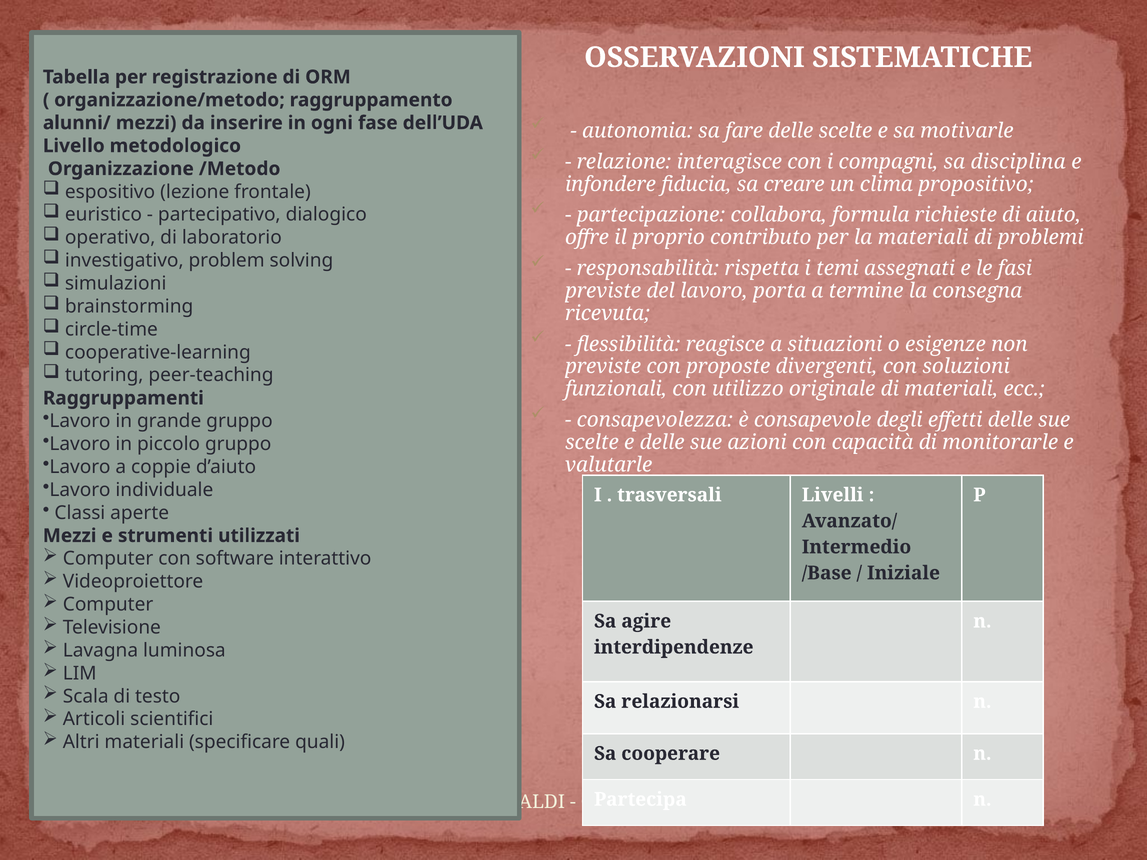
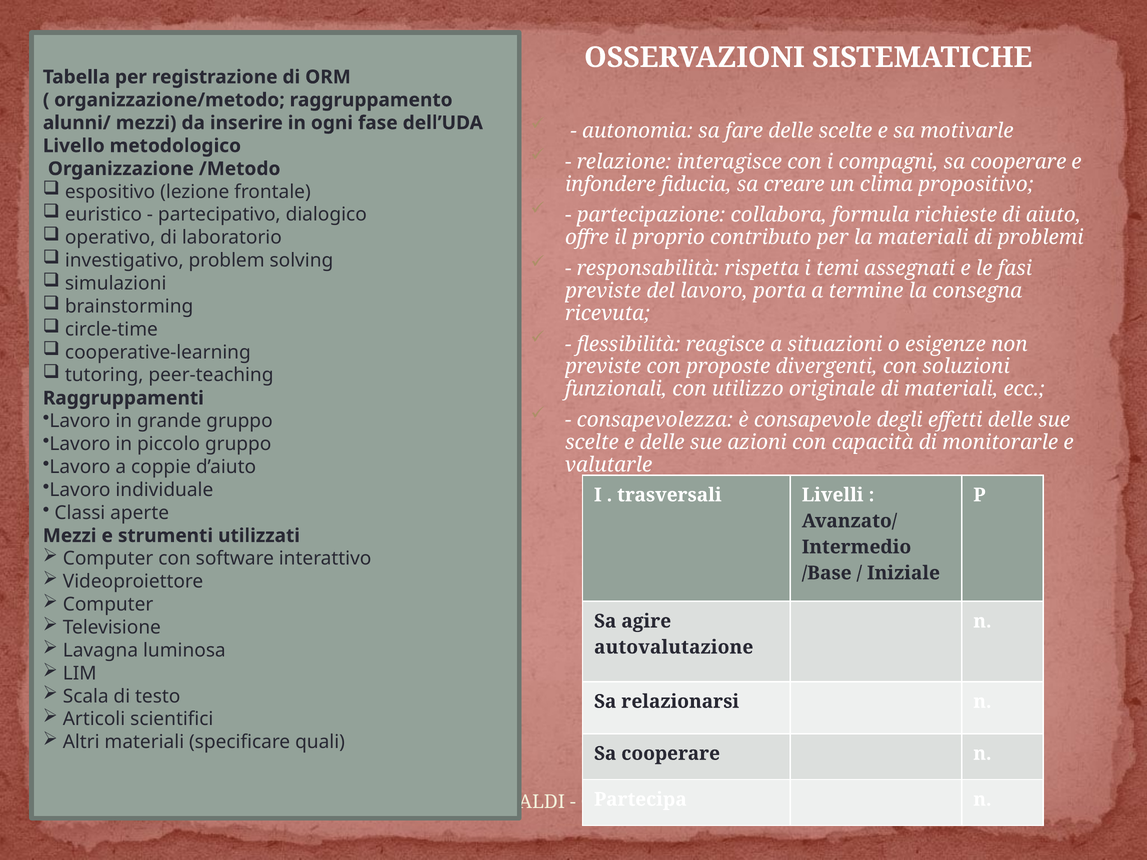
compagni sa disciplina: disciplina -> cooperare
interdipendenze: interdipendenze -> autovalutazione
